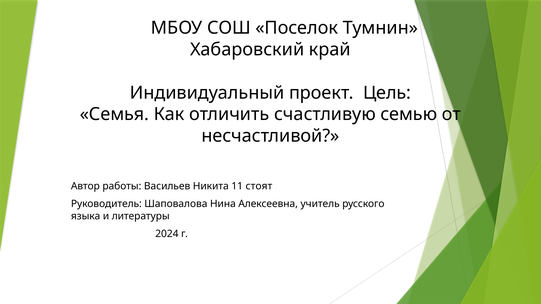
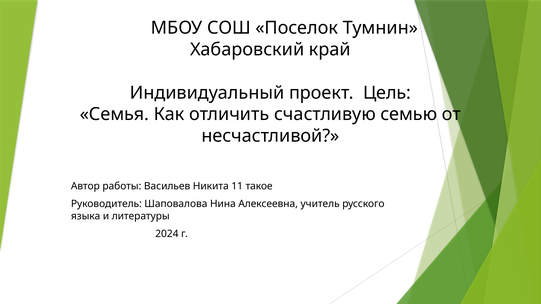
стоят: стоят -> такое
